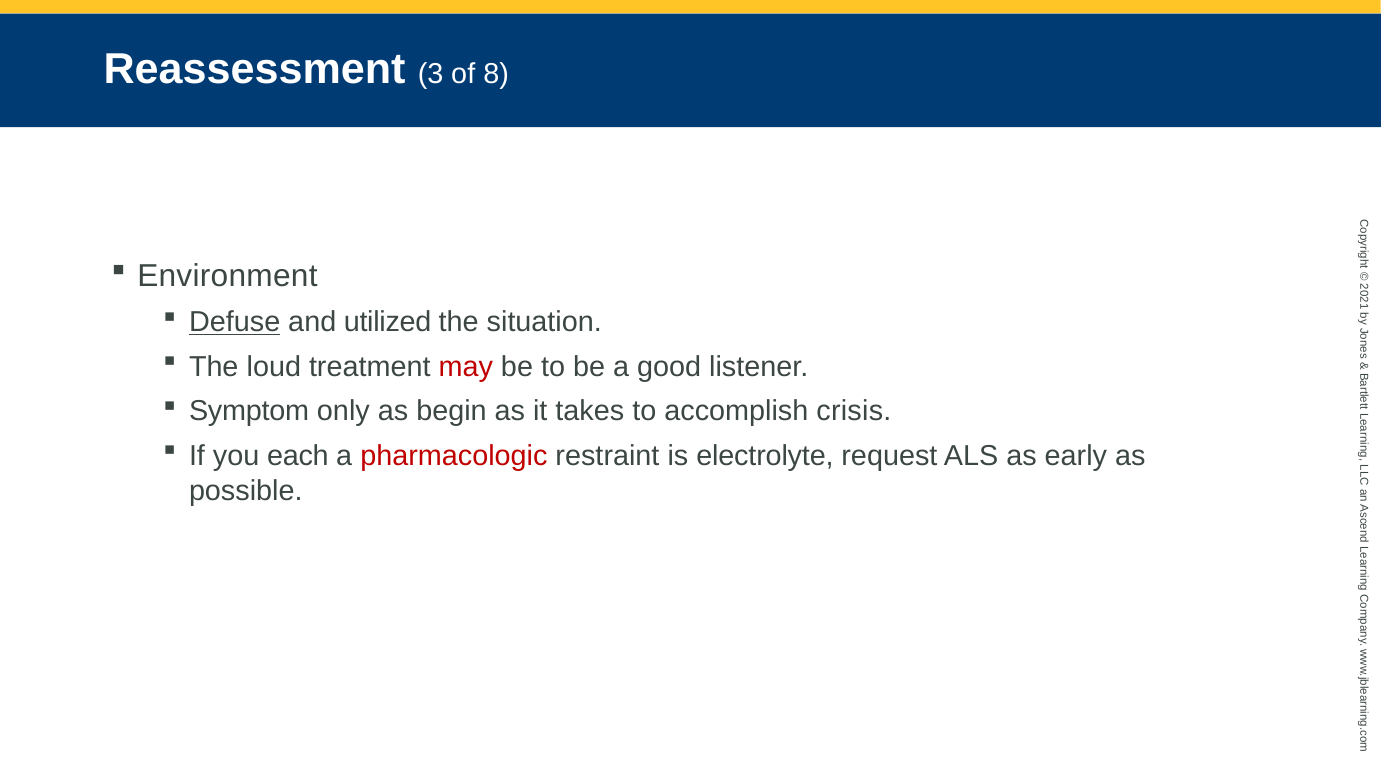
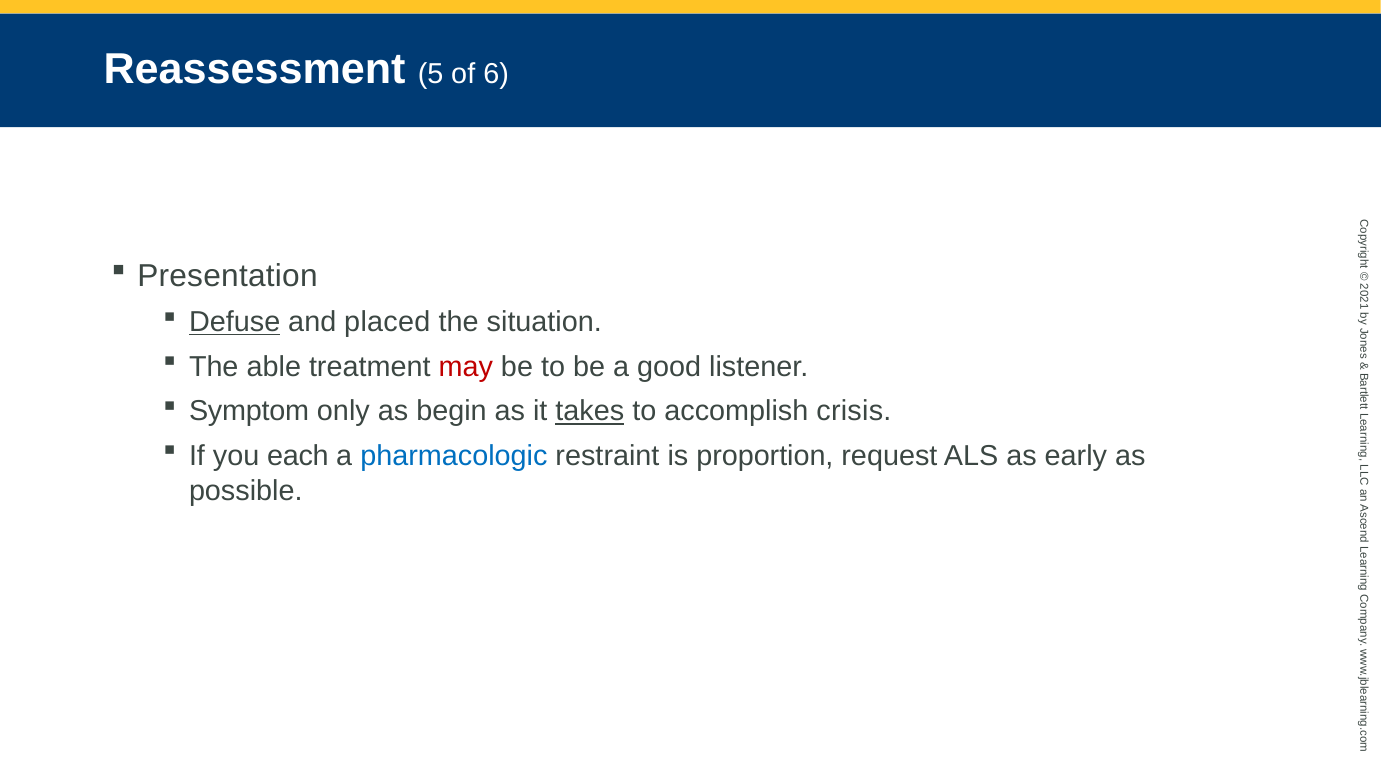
3: 3 -> 5
8: 8 -> 6
Environment: Environment -> Presentation
utilized: utilized -> placed
loud: loud -> able
takes underline: none -> present
pharmacologic colour: red -> blue
electrolyte: electrolyte -> proportion
